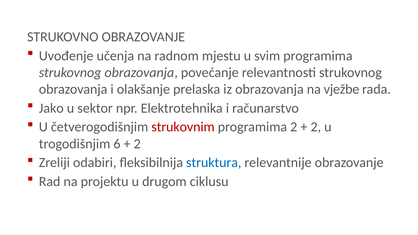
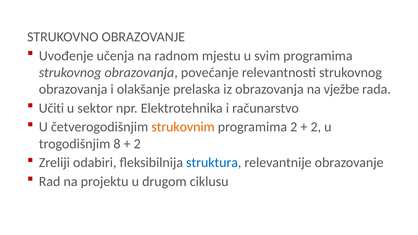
Jako: Jako -> Učiti
strukovnim colour: red -> orange
6: 6 -> 8
